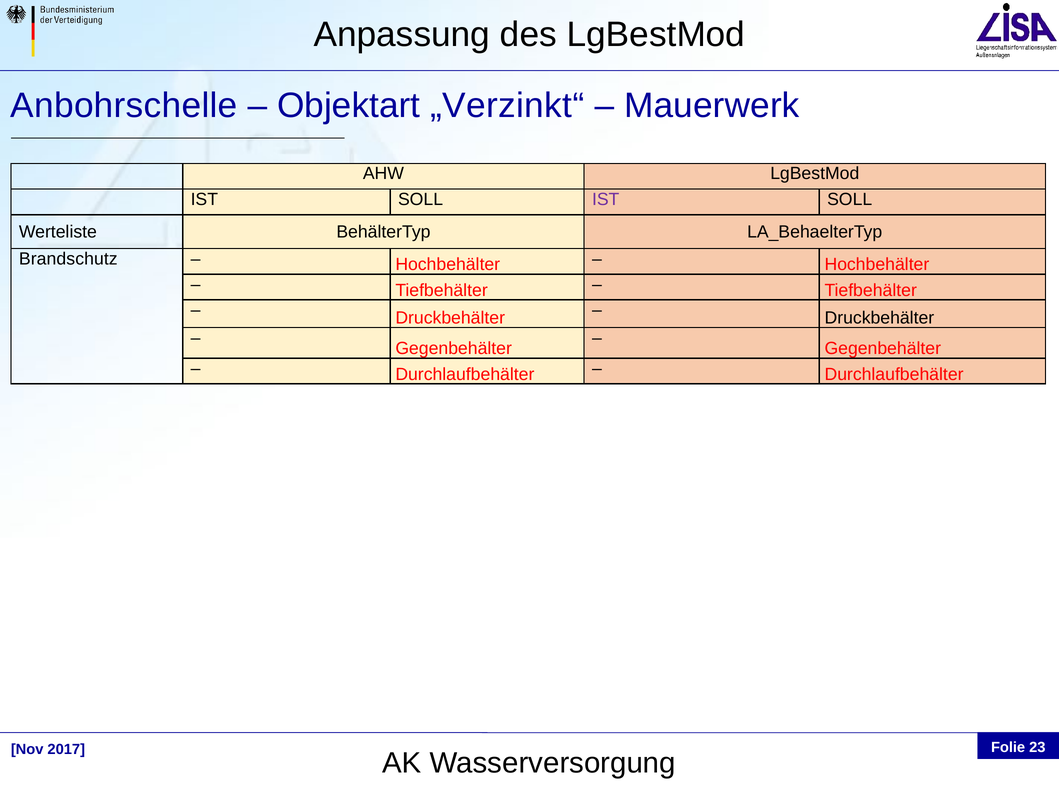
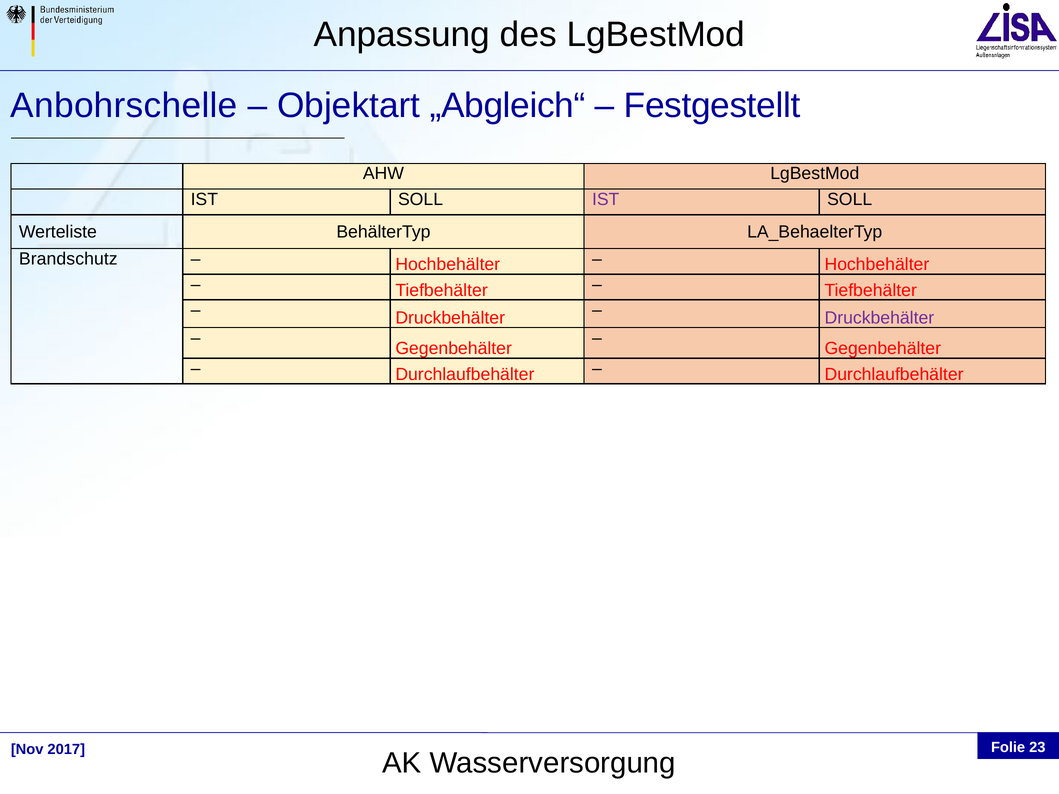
„Verzinkt“: „Verzinkt“ -> „Abgleich“
Mauerwerk: Mauerwerk -> Festgestellt
Druckbehälter at (879, 318) colour: black -> purple
